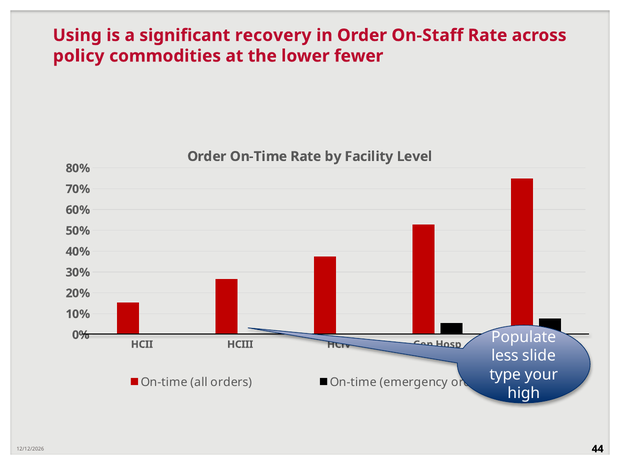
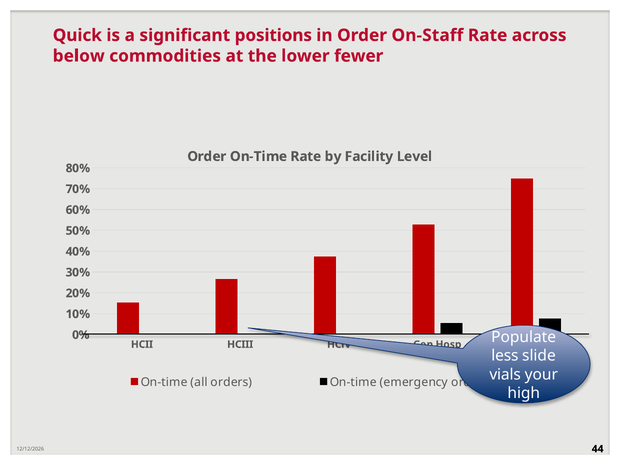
Using: Using -> Quick
recovery: recovery -> positions
policy: policy -> below
type: type -> vials
